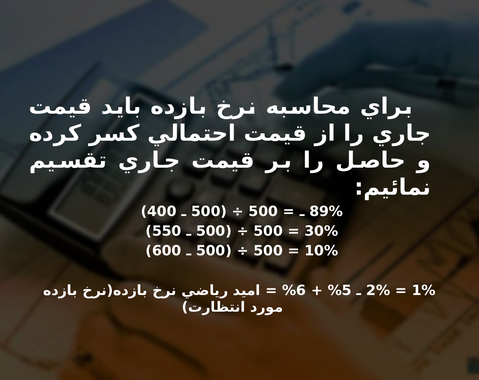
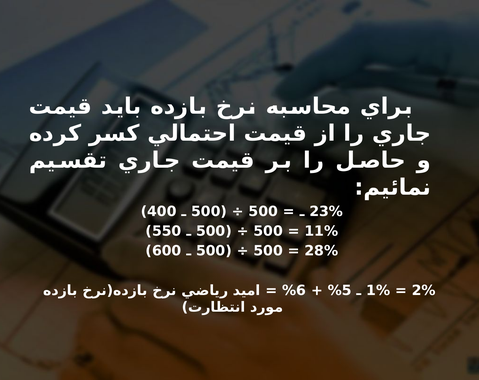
89%: 89% -> 23%
30%: 30% -> 11%
10%: 10% -> 28%
2%: 2% -> 1%
1%: 1% -> 2%
